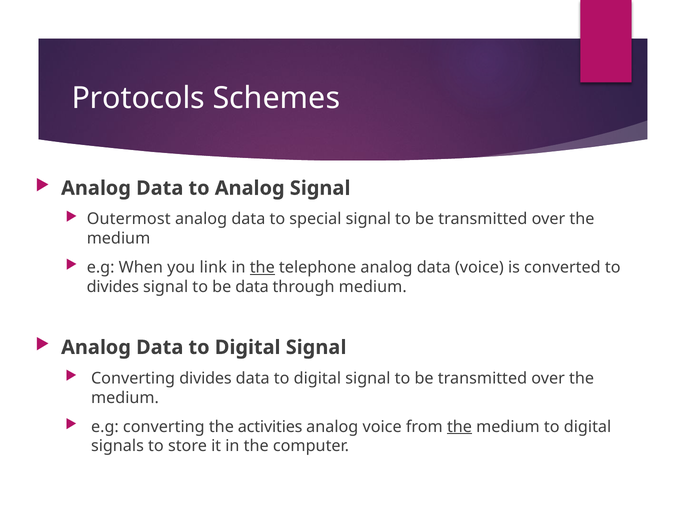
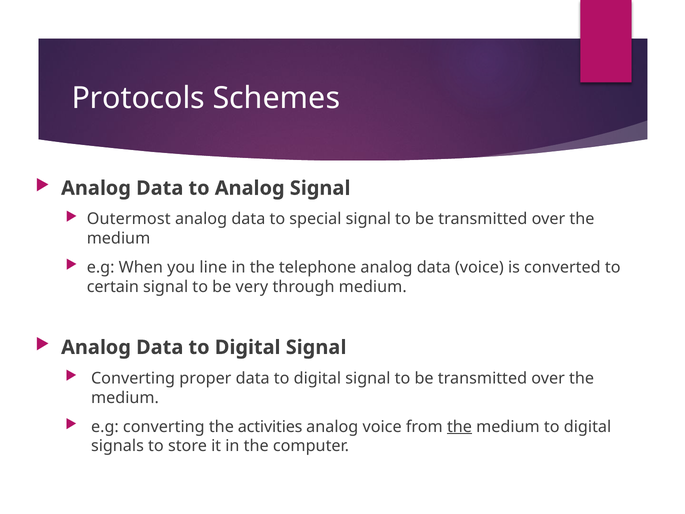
link: link -> line
the at (262, 267) underline: present -> none
divides at (113, 287): divides -> certain
be data: data -> very
Converting divides: divides -> proper
